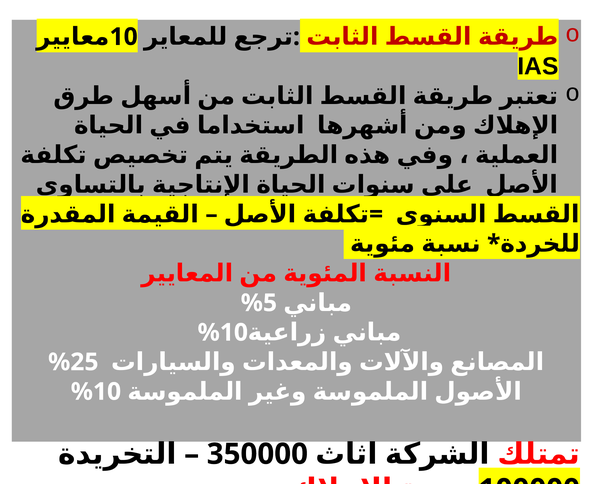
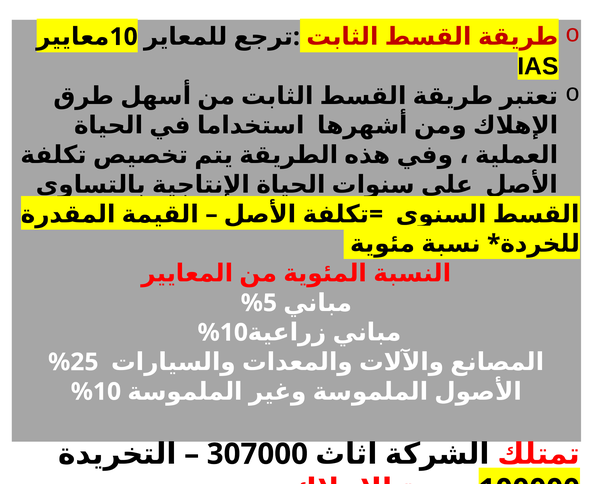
350000: 350000 -> 307000
